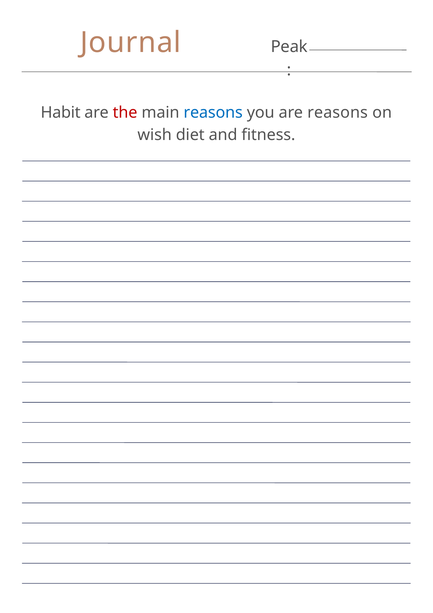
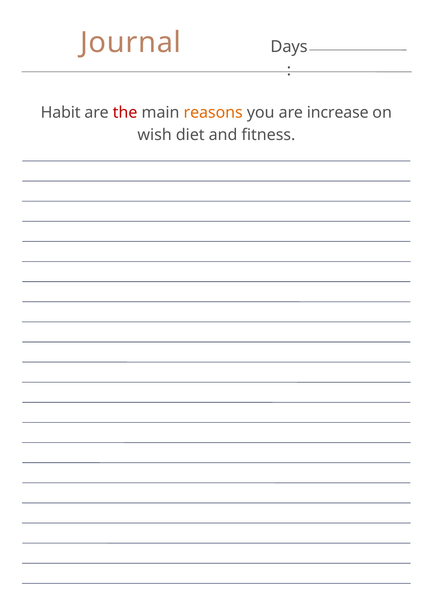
Peak: Peak -> Days
reasons at (213, 112) colour: blue -> orange
are reasons: reasons -> increase
